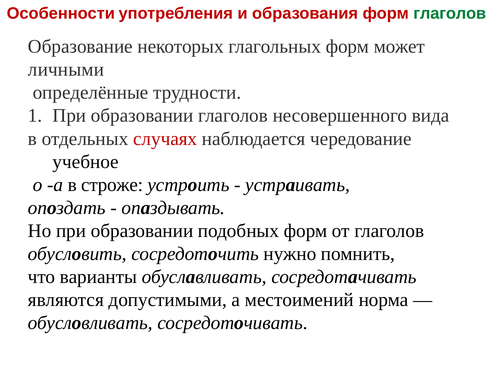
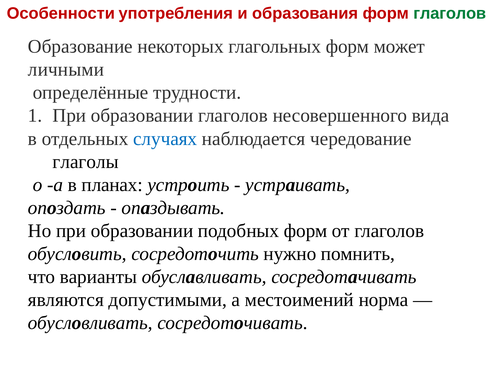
случаях colour: red -> blue
учебное: учебное -> глаголы
строже: строже -> планах
